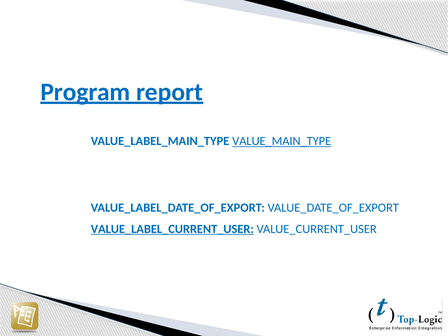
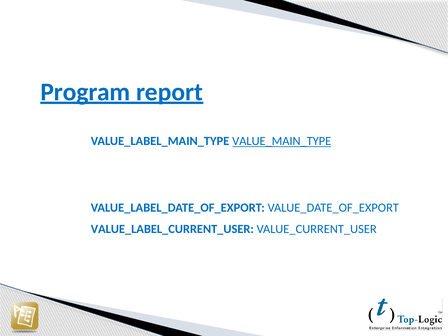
VALUE_LABEL_CURRENT_USER underline: present -> none
